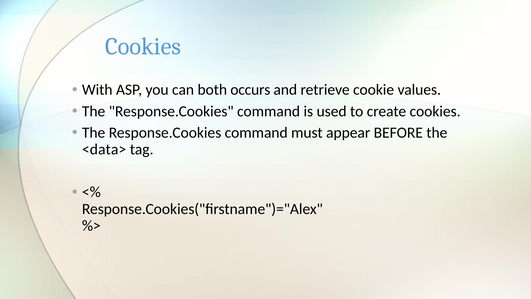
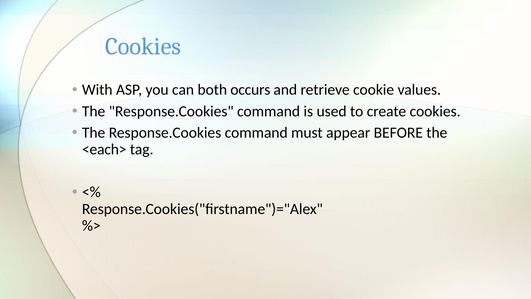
<data>: <data> -> <each>
